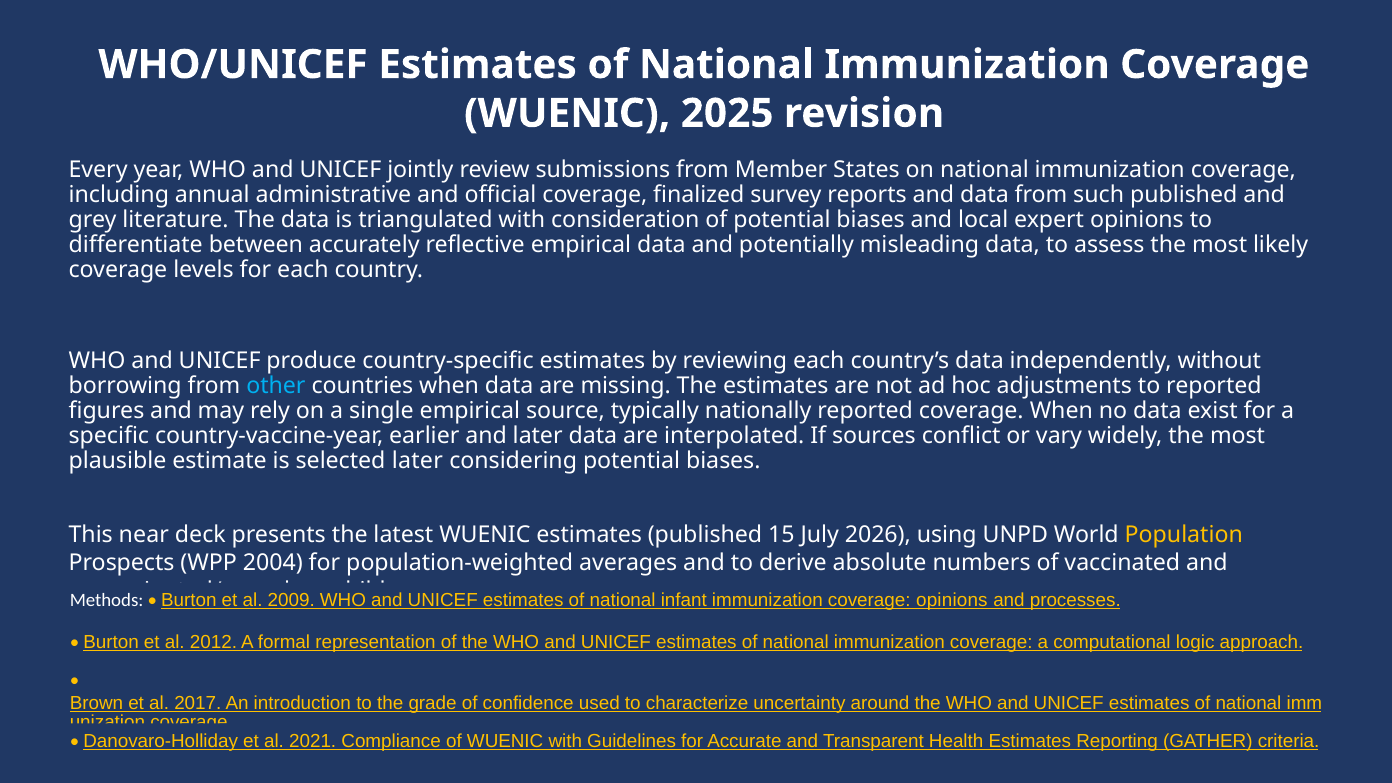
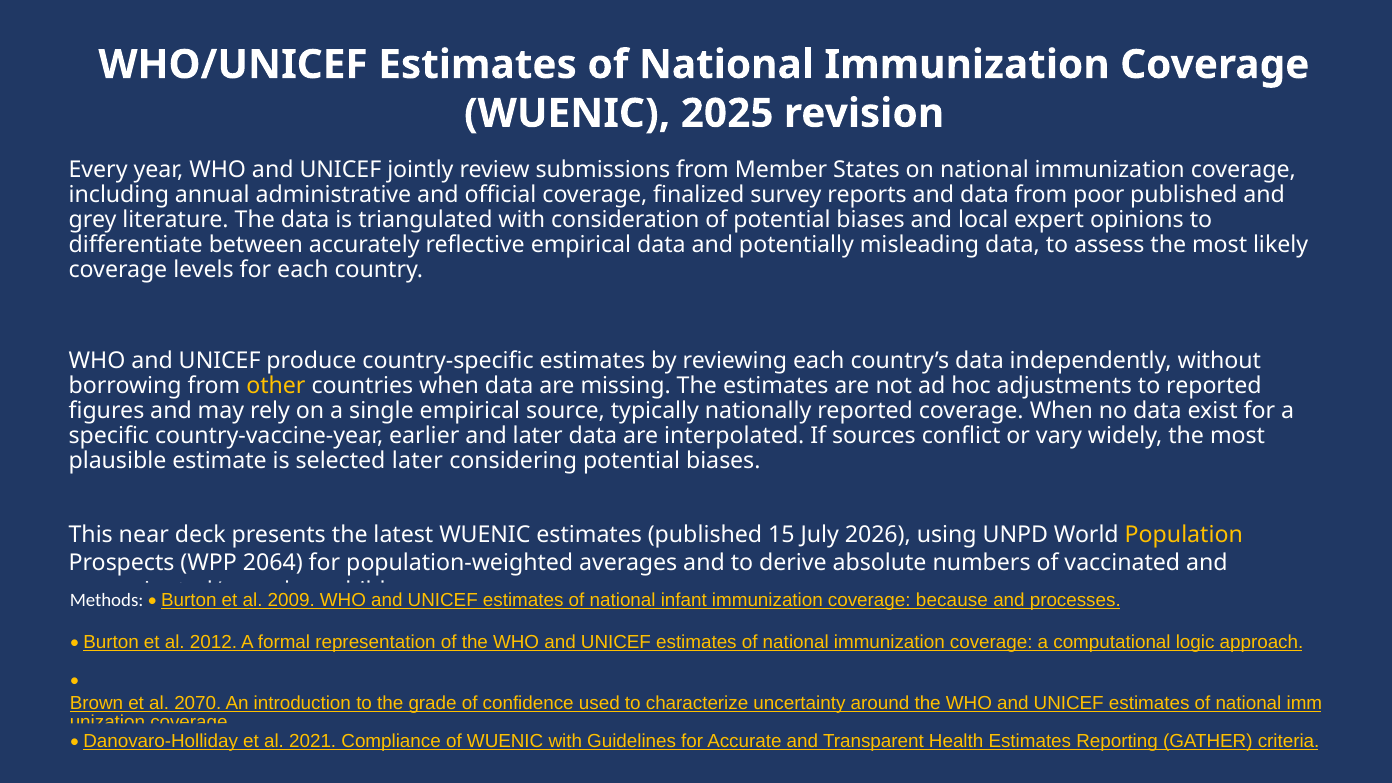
such: such -> poor
other colour: light blue -> yellow
2004: 2004 -> 2064
coverage opinions: opinions -> because
2017: 2017 -> 2070
